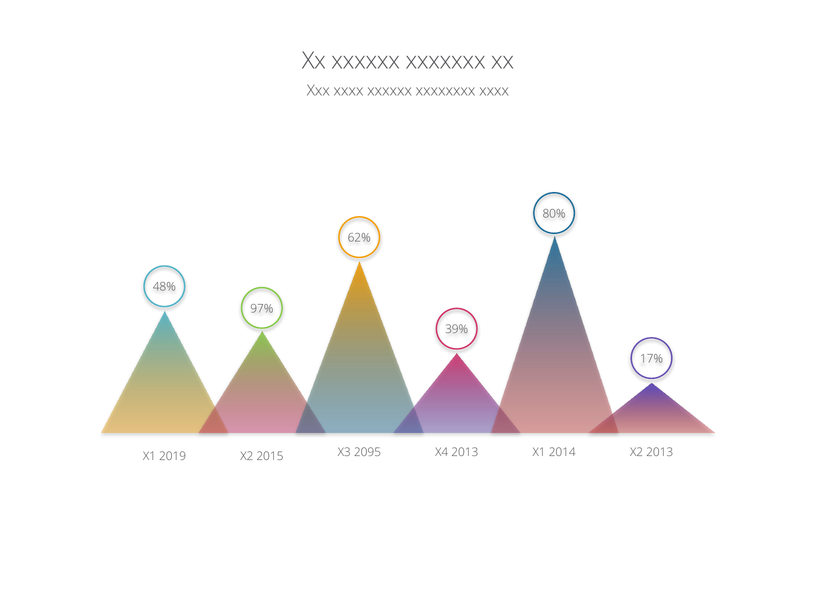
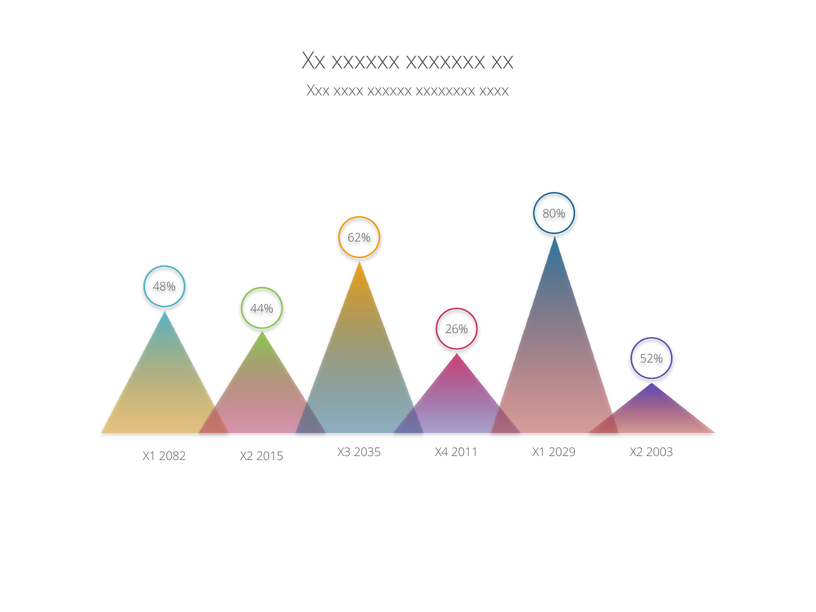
97%: 97% -> 44%
39%: 39% -> 26%
17%: 17% -> 52%
2019: 2019 -> 2082
2095: 2095 -> 2035
X4 2013: 2013 -> 2011
2014: 2014 -> 2029
X2 2013: 2013 -> 2003
